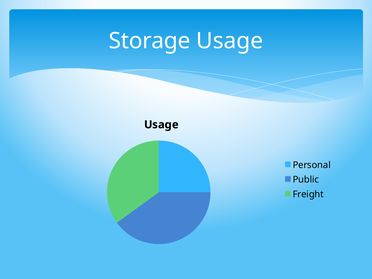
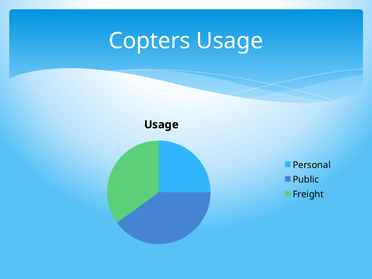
Storage: Storage -> Copters
